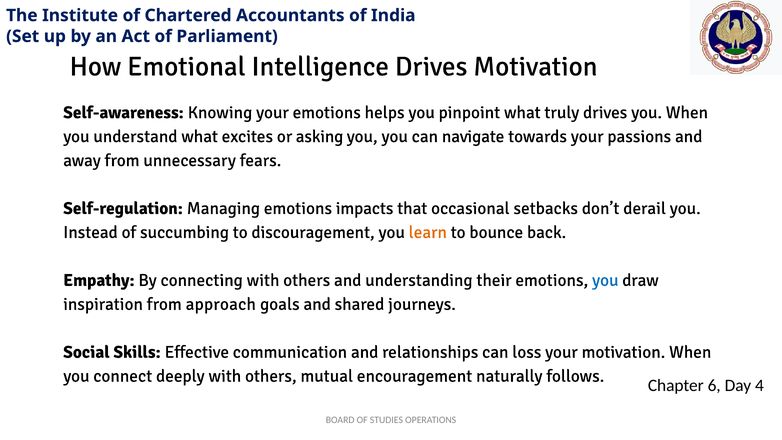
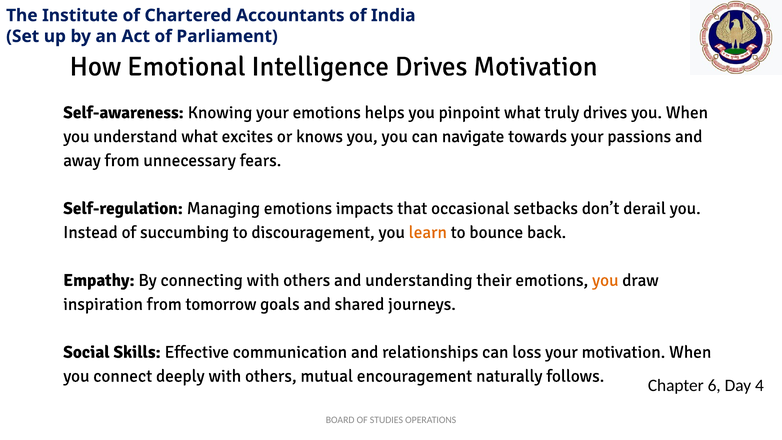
asking: asking -> knows
you at (605, 280) colour: blue -> orange
approach: approach -> tomorrow
